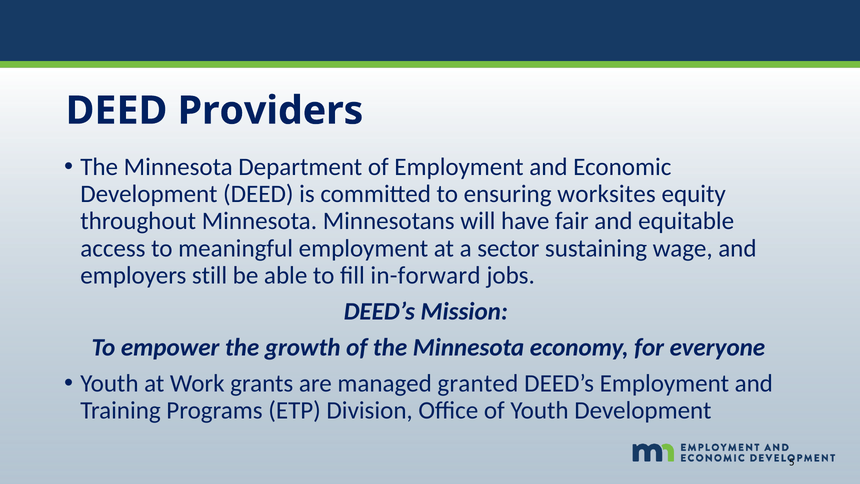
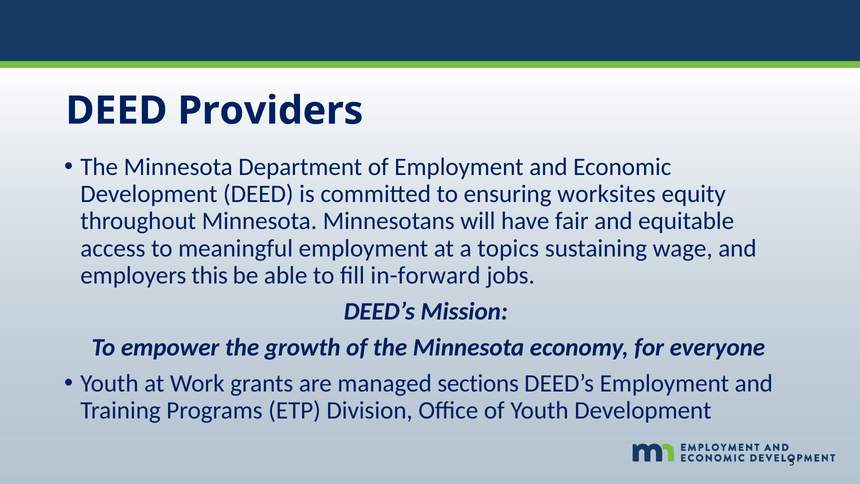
sector: sector -> topics
still: still -> this
granted: granted -> sections
